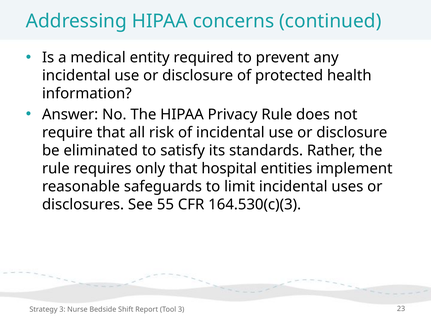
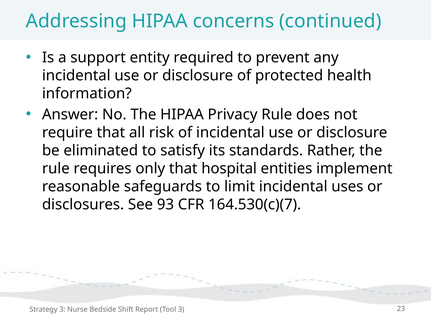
medical: medical -> support
55: 55 -> 93
164.530(c)(3: 164.530(c)(3 -> 164.530(c)(7
